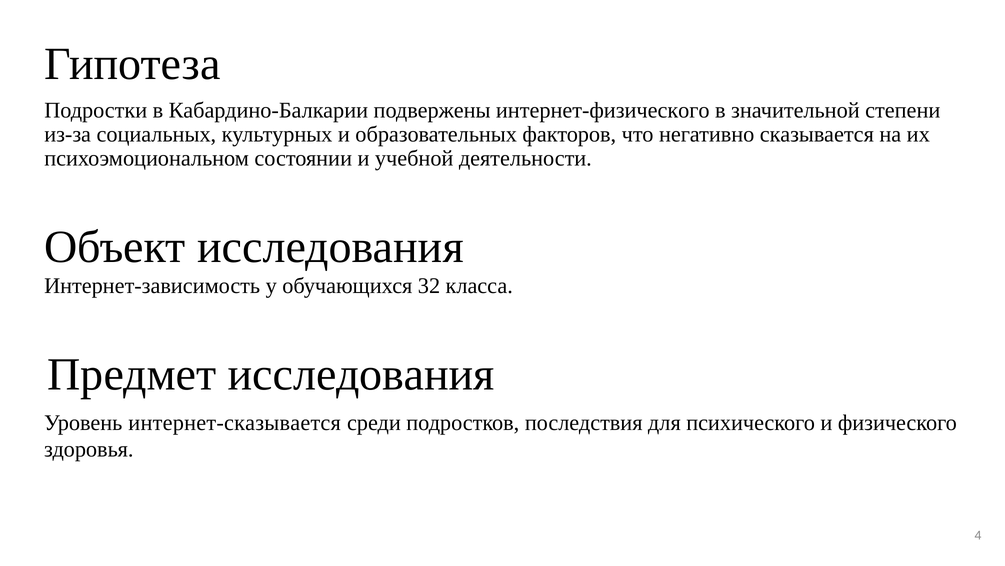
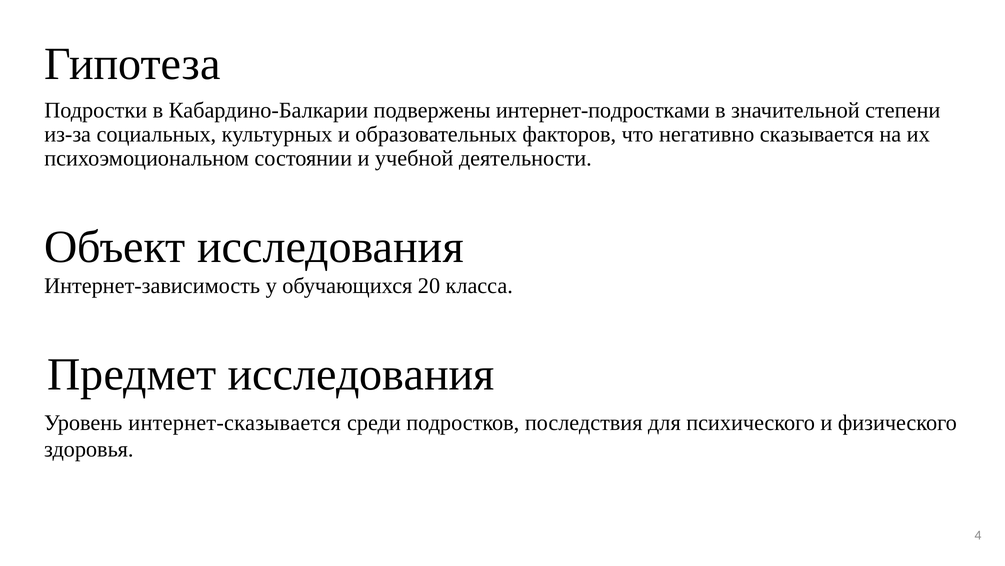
интернет-физического: интернет-физического -> интернет-подростками
32: 32 -> 20
